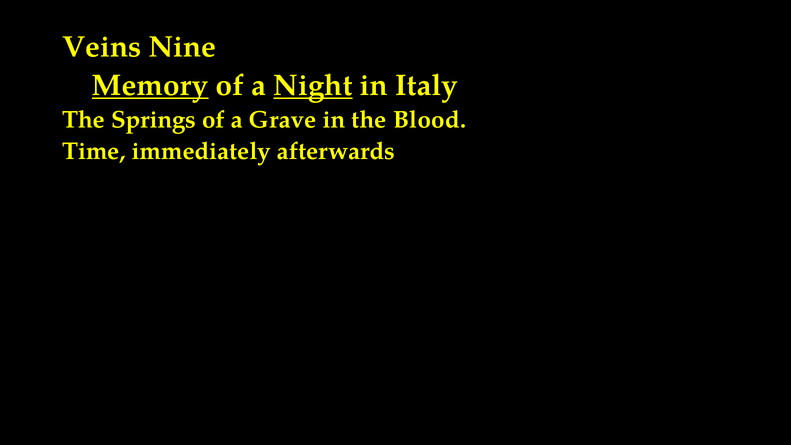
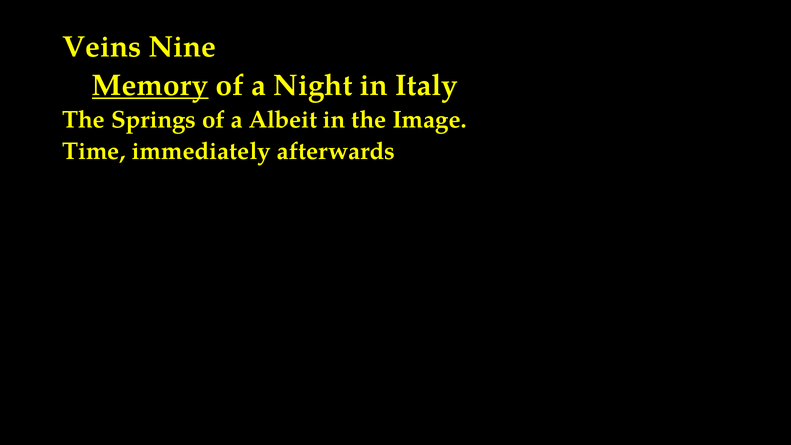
Night underline: present -> none
Grave: Grave -> Albeit
Blood: Blood -> Image
